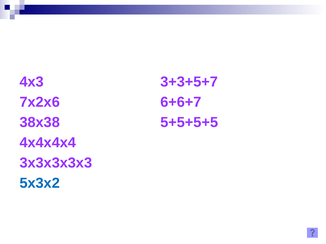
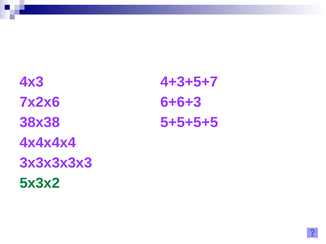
3+3+5+7: 3+3+5+7 -> 4+3+5+7
6+6+7: 6+6+7 -> 6+6+3
5х3х2 colour: blue -> green
